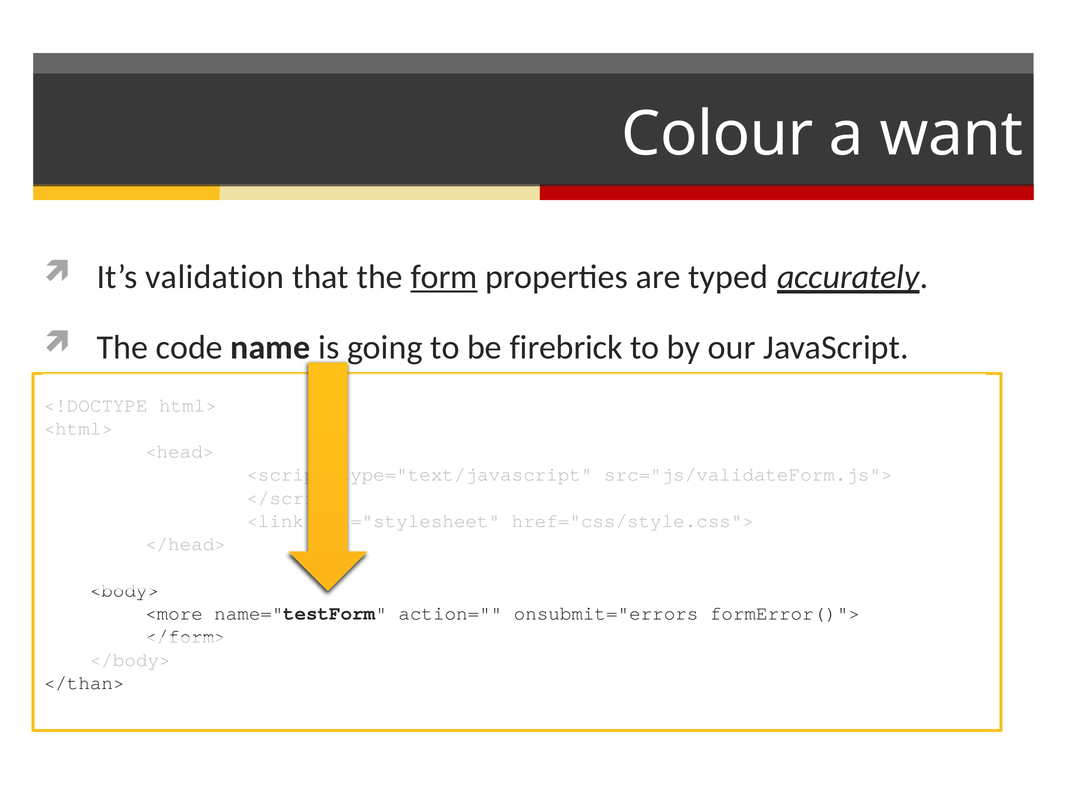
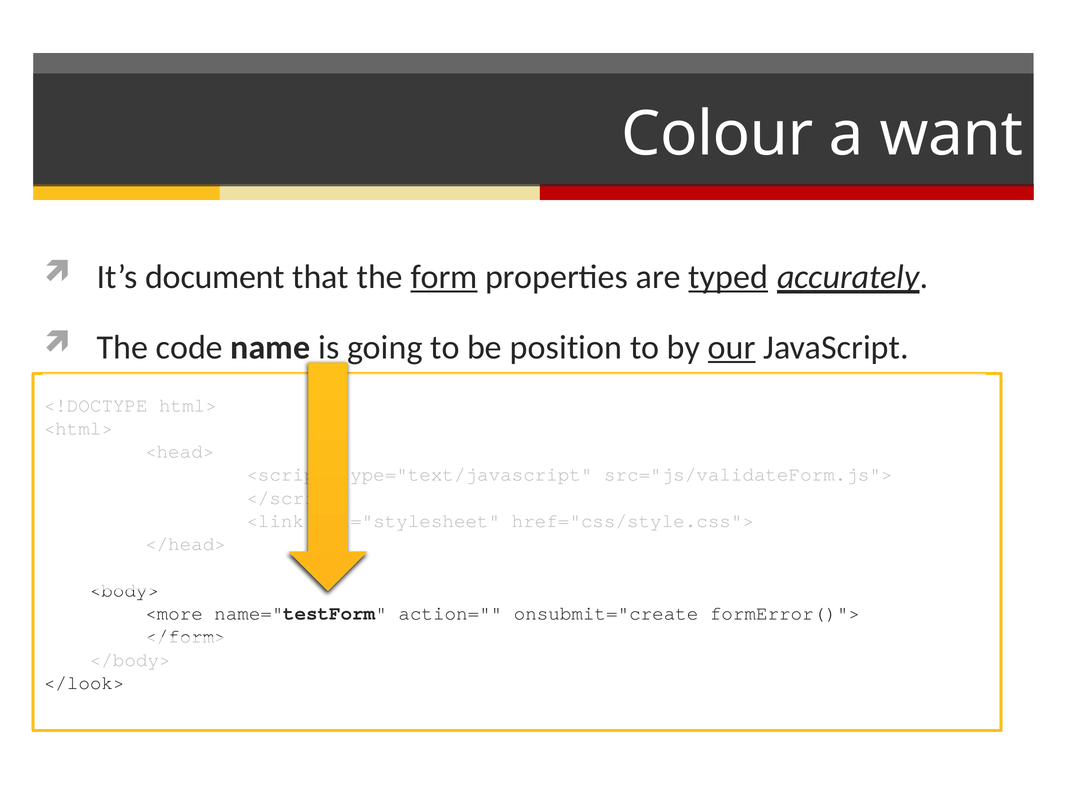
validation: validation -> document
typed underline: none -> present
firebrick: firebrick -> position
our underline: none -> present
onsubmit="errors: onsubmit="errors -> onsubmit="create
</than>: </than> -> </look>
